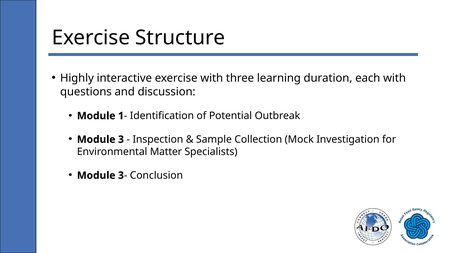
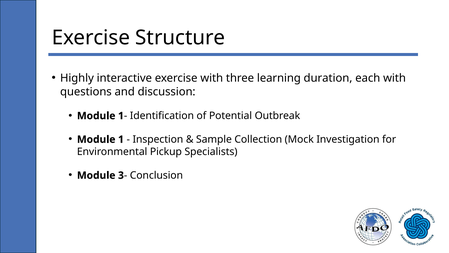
3 at (121, 139): 3 -> 1
Matter: Matter -> Pickup
